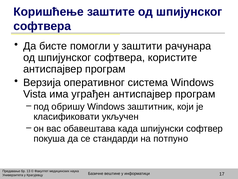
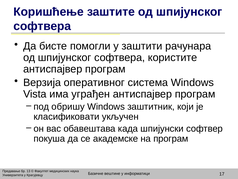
стандарди: стандарди -> академске
на потпуно: потпуно -> програм
